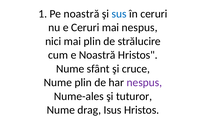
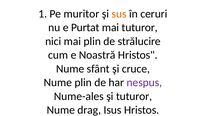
Pe noastră: noastră -> muritor
sus colour: blue -> orange
e Ceruri: Ceruri -> Purtat
mai nespus: nespus -> tuturor
